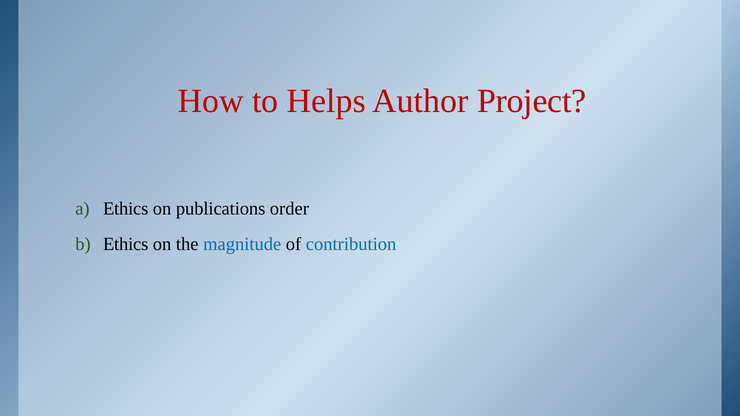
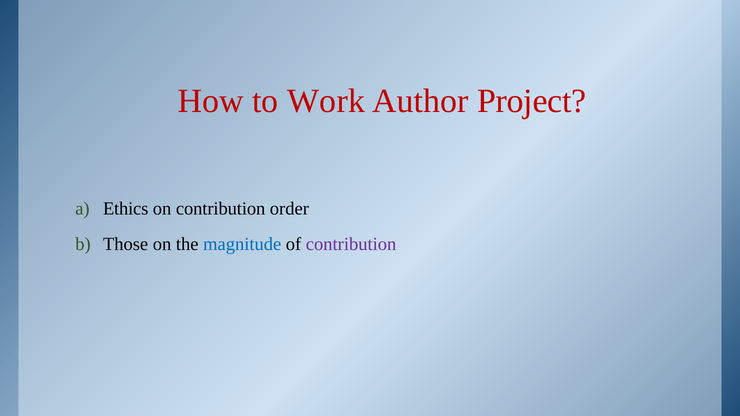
Helps: Helps -> Work
on publications: publications -> contribution
Ethics at (126, 244): Ethics -> Those
contribution at (351, 244) colour: blue -> purple
